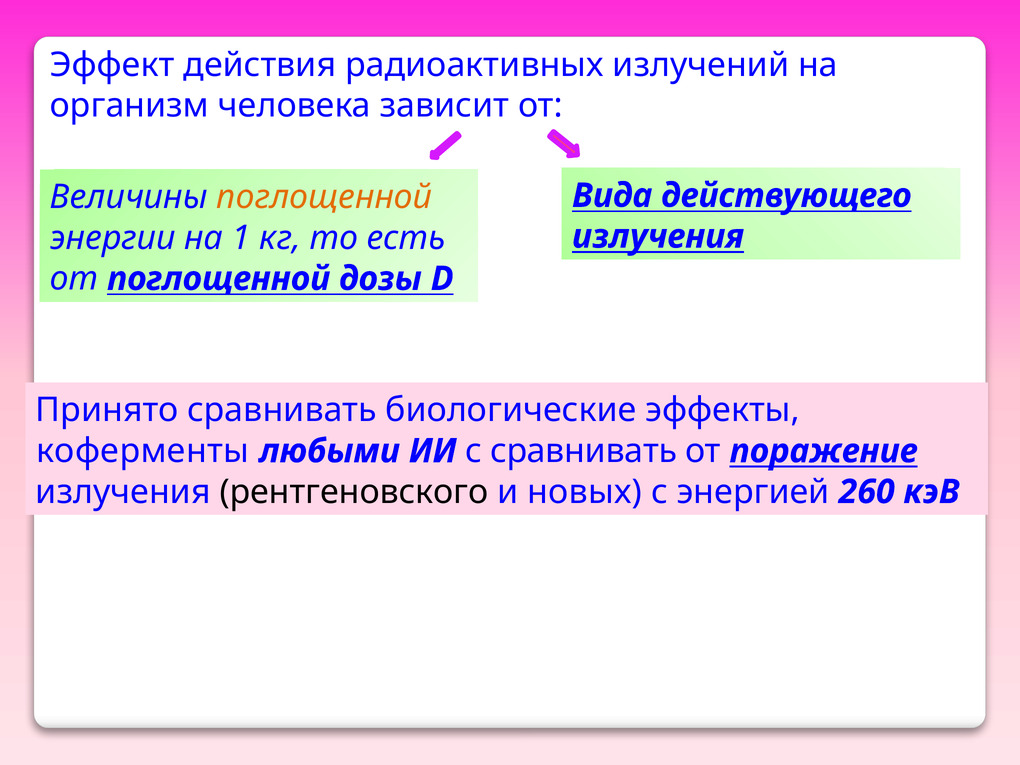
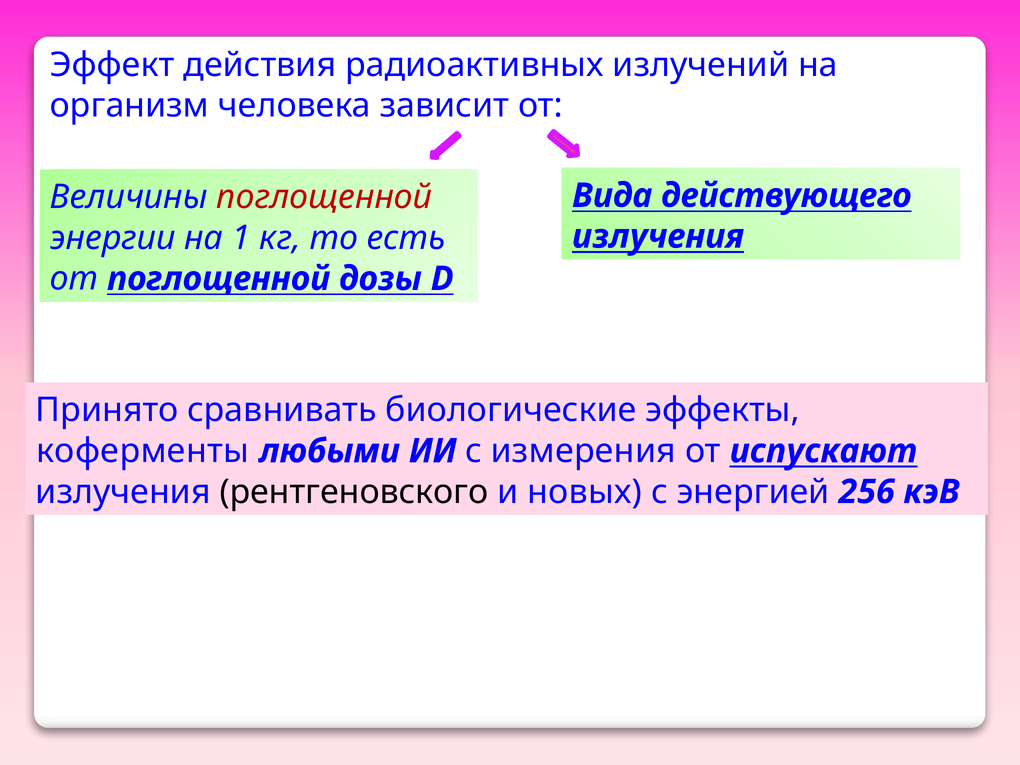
поглощенной at (324, 197) colour: orange -> red
с сравнивать: сравнивать -> измерения
поражение: поражение -> испускают
260: 260 -> 256
